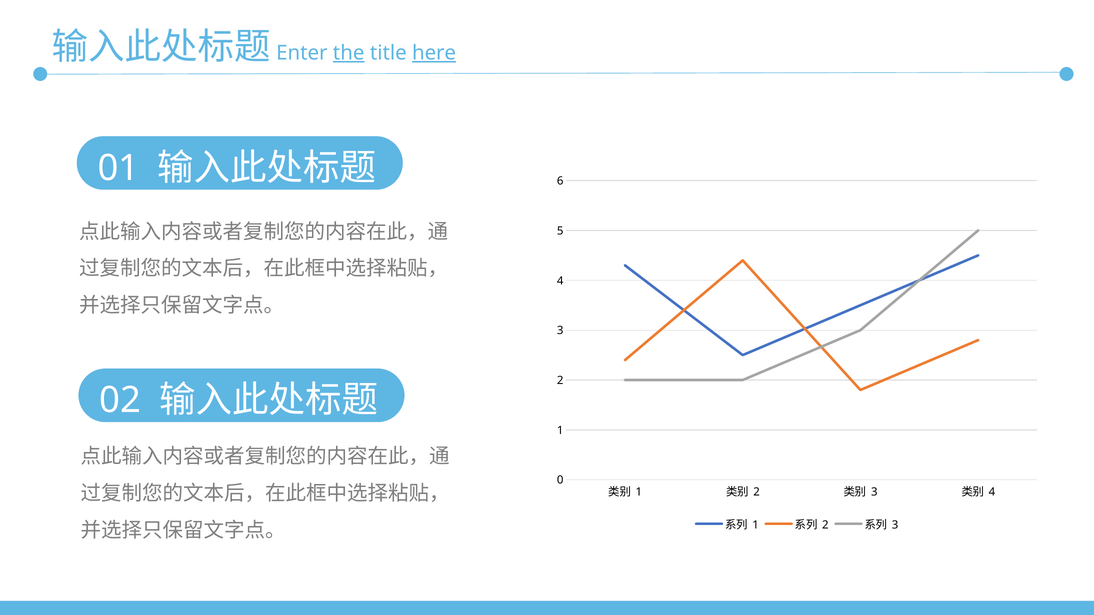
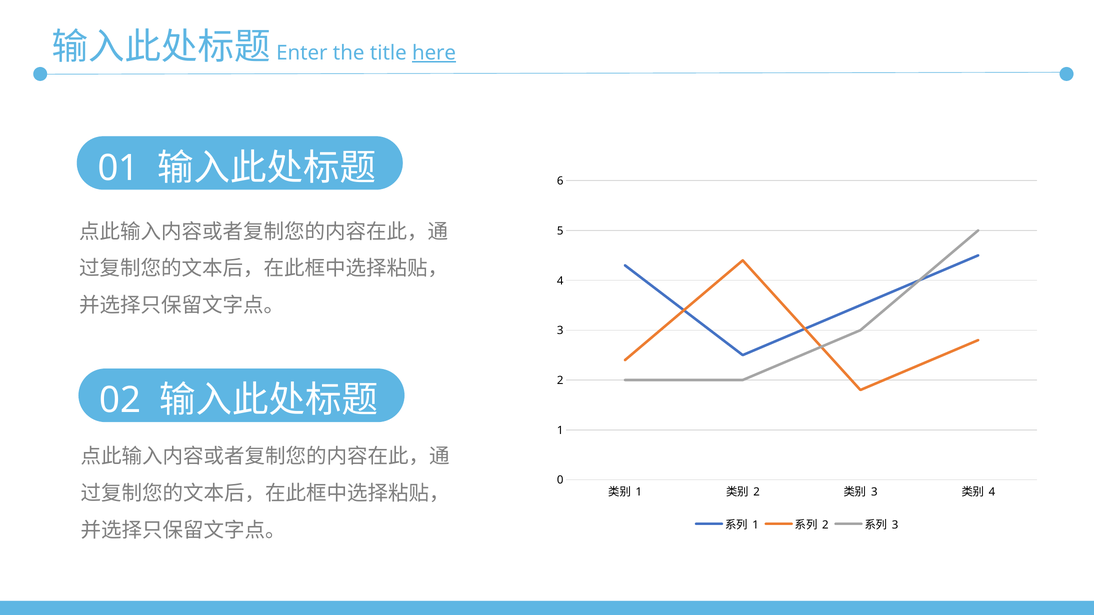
the underline: present -> none
